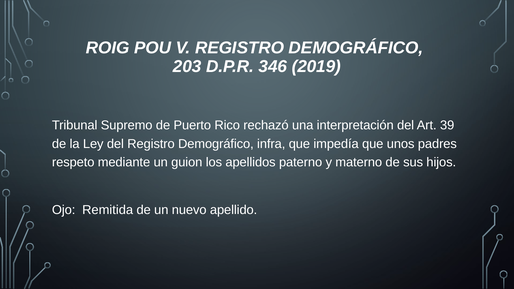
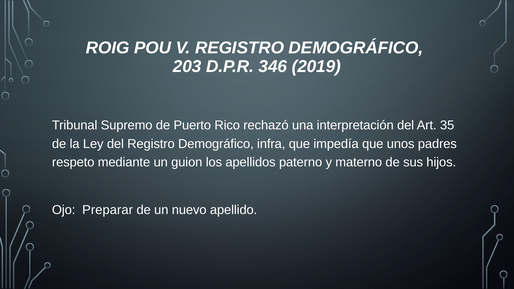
39: 39 -> 35
Remitida: Remitida -> Preparar
